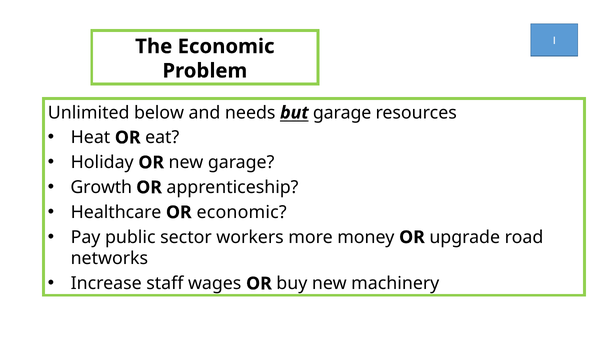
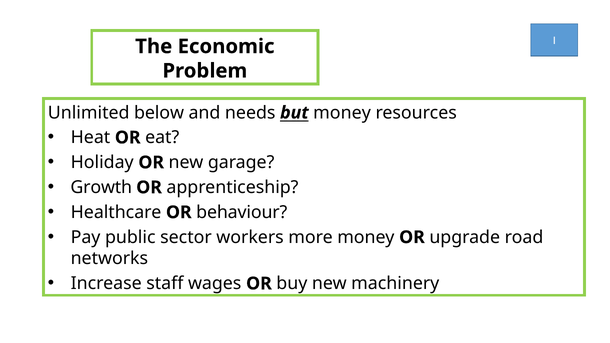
but garage: garage -> money
OR economic: economic -> behaviour
